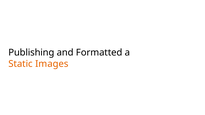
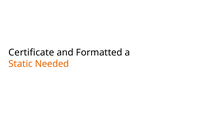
Publishing: Publishing -> Certificate
Images: Images -> Needed
